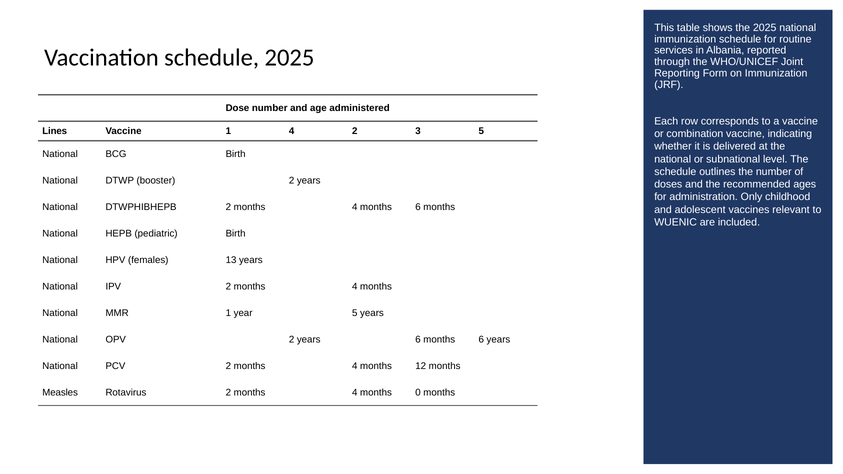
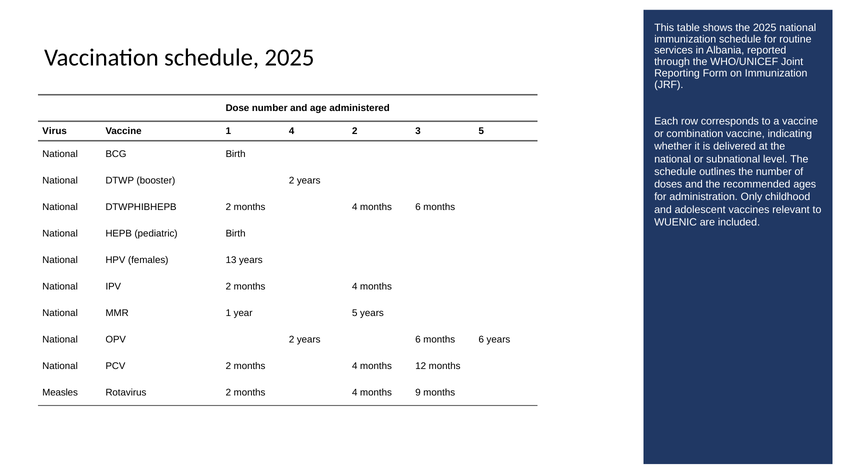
Lines: Lines -> Virus
0: 0 -> 9
